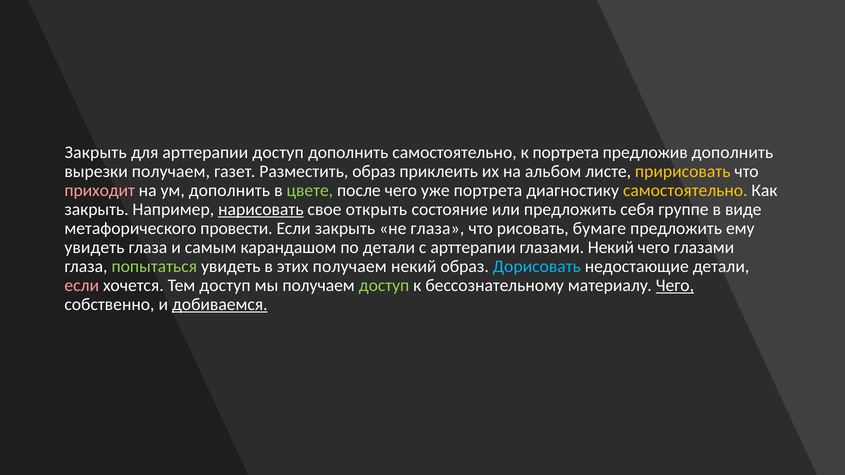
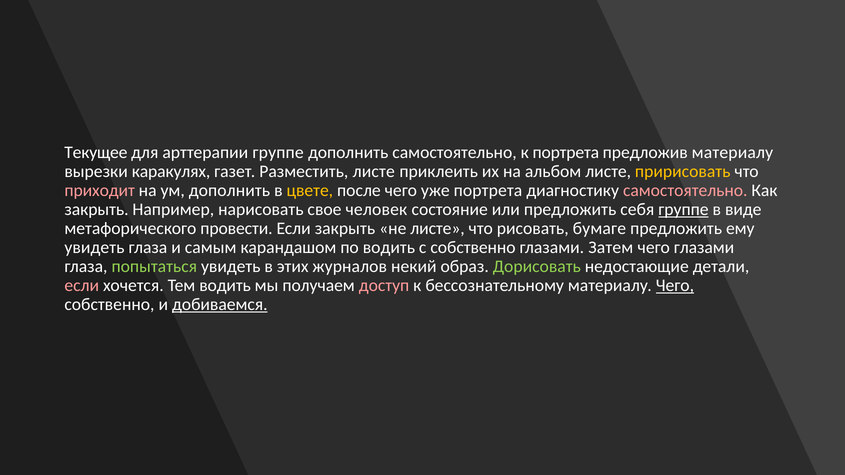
Закрыть at (96, 153): Закрыть -> Текущее
арттерапии доступ: доступ -> группе
предложив дополнить: дополнить -> материалу
вырезки получаем: получаем -> каракулях
Разместить образ: образ -> листе
цвете colour: light green -> yellow
самостоятельно at (685, 191) colour: yellow -> pink
нарисовать underline: present -> none
открыть: открыть -> человек
группе at (683, 210) underline: none -> present
не глаза: глаза -> листе
по детали: детали -> водить
с арттерапии: арттерапии -> собственно
глазами Некий: Некий -> Затем
этих получаем: получаем -> журналов
Дорисовать colour: light blue -> light green
Тем доступ: доступ -> водить
доступ at (384, 286) colour: light green -> pink
